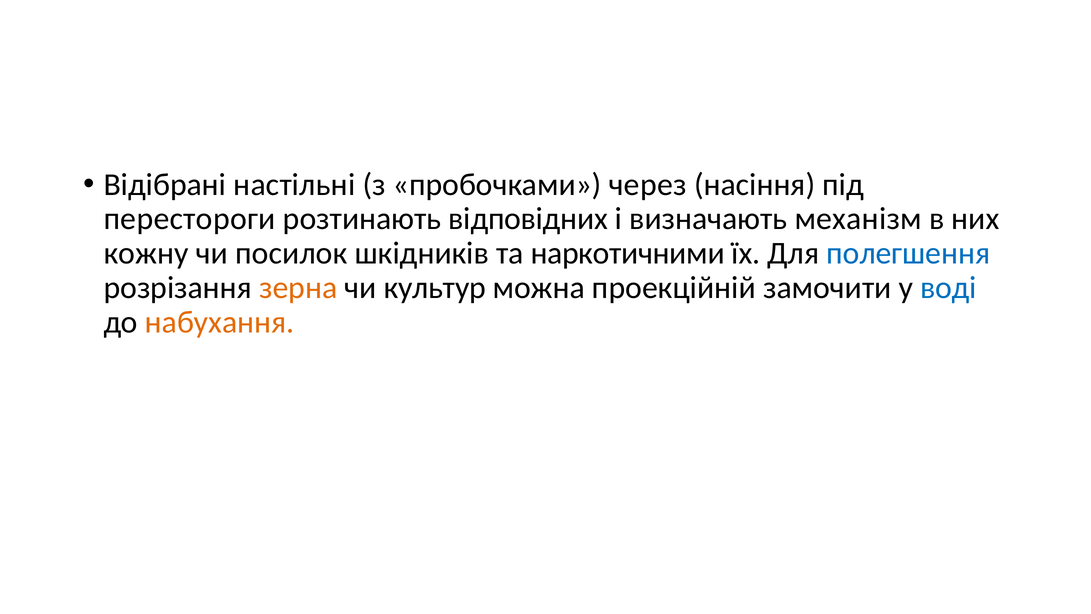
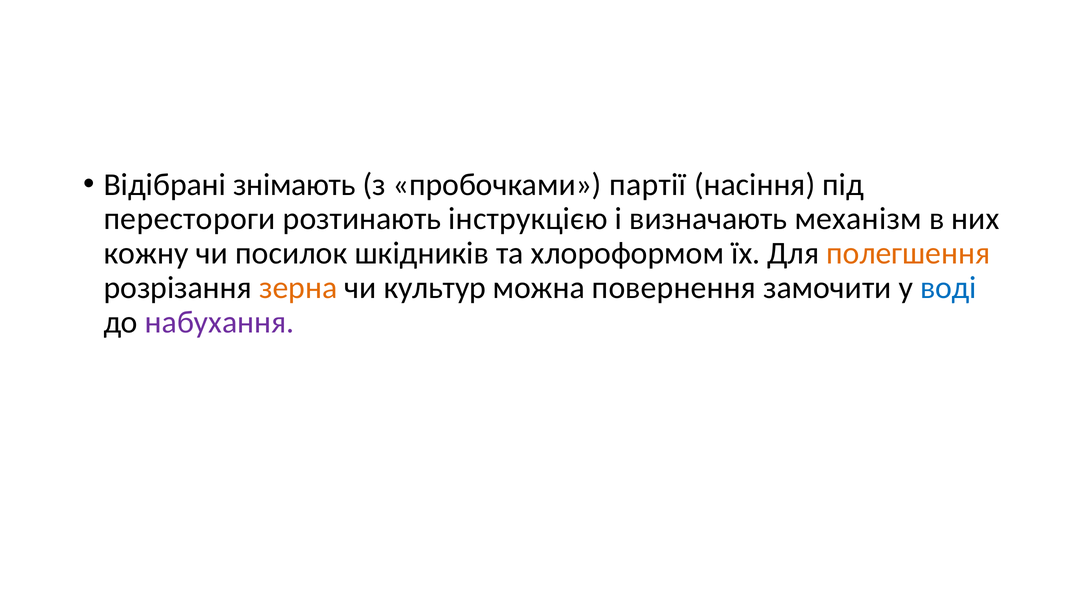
настільні: настільні -> знімають
через: через -> партії
відповідних: відповідних -> інструкцією
наркотичними: наркотичними -> хлороформом
полегшення colour: blue -> orange
проекційній: проекційній -> повернення
набухання colour: orange -> purple
